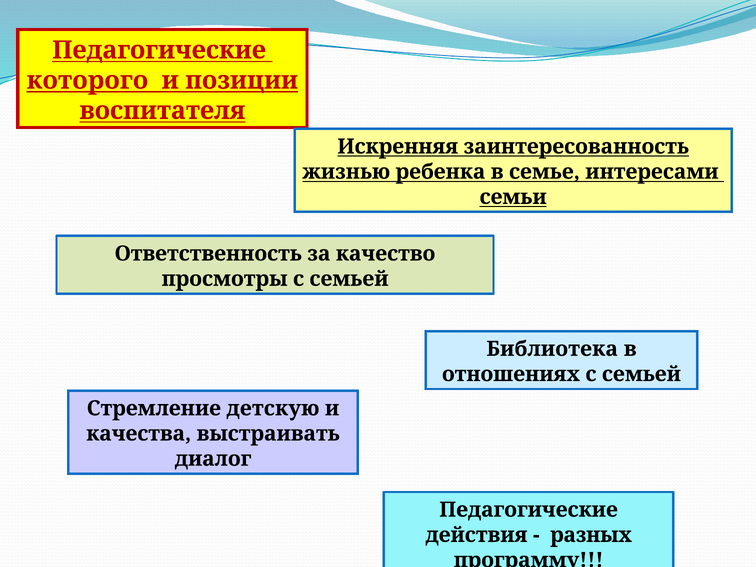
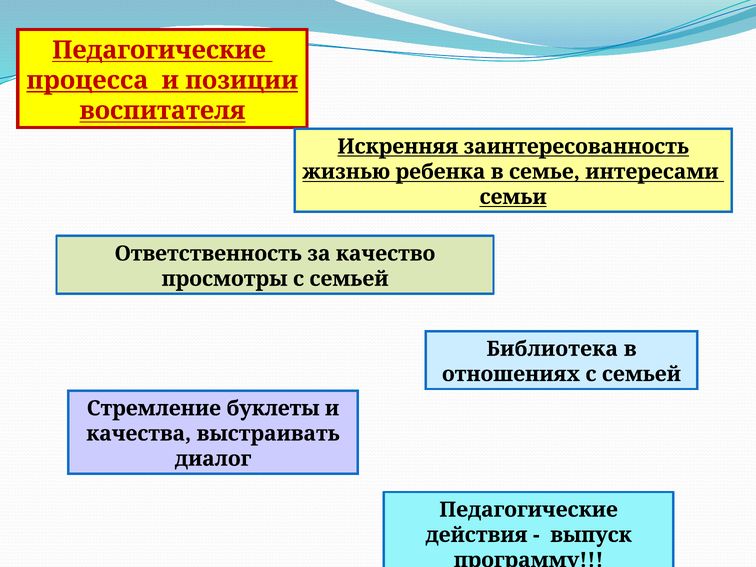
которого: которого -> процесса
детскую: детскую -> буклеты
разных: разных -> выпуск
